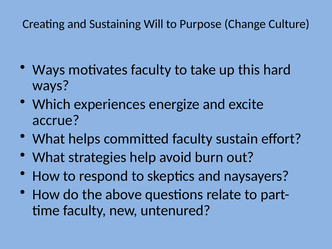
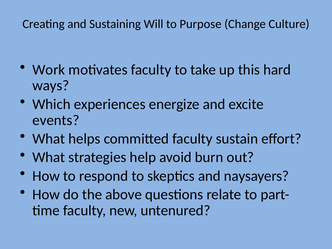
Ways at (49, 70): Ways -> Work
accrue: accrue -> events
